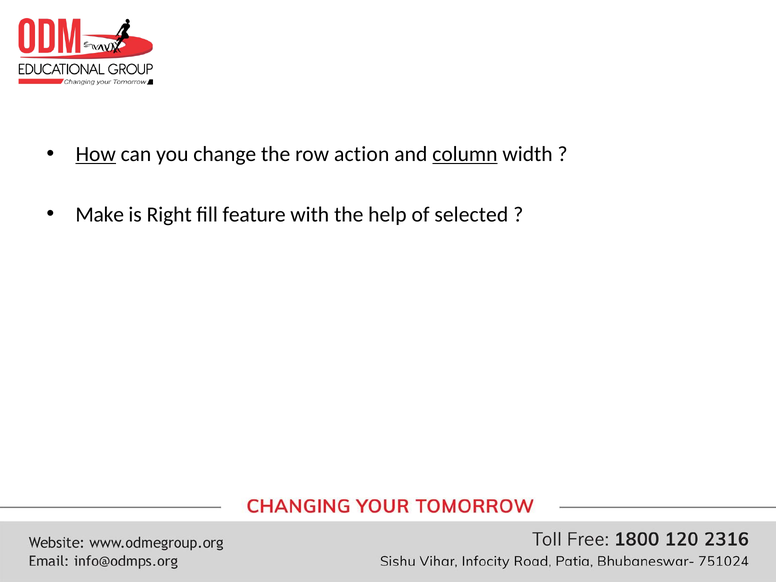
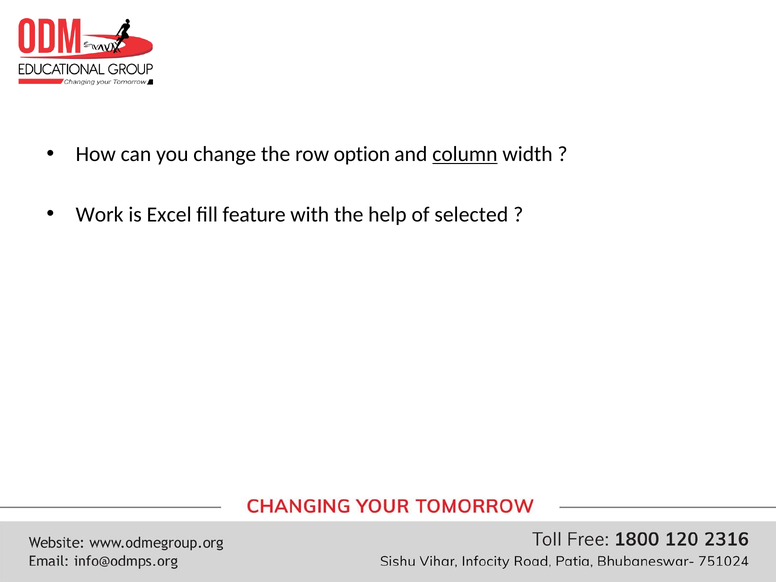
How underline: present -> none
action: action -> option
Make: Make -> Work
Right: Right -> Excel
